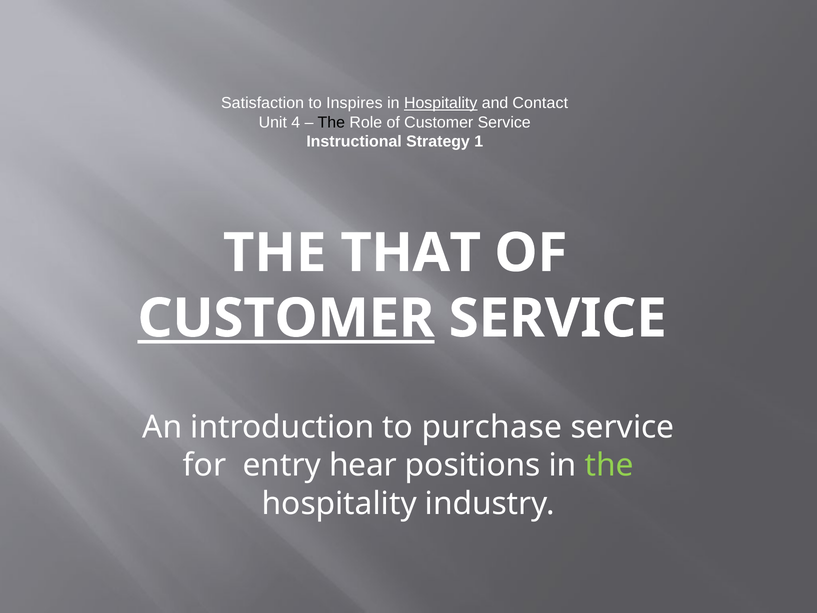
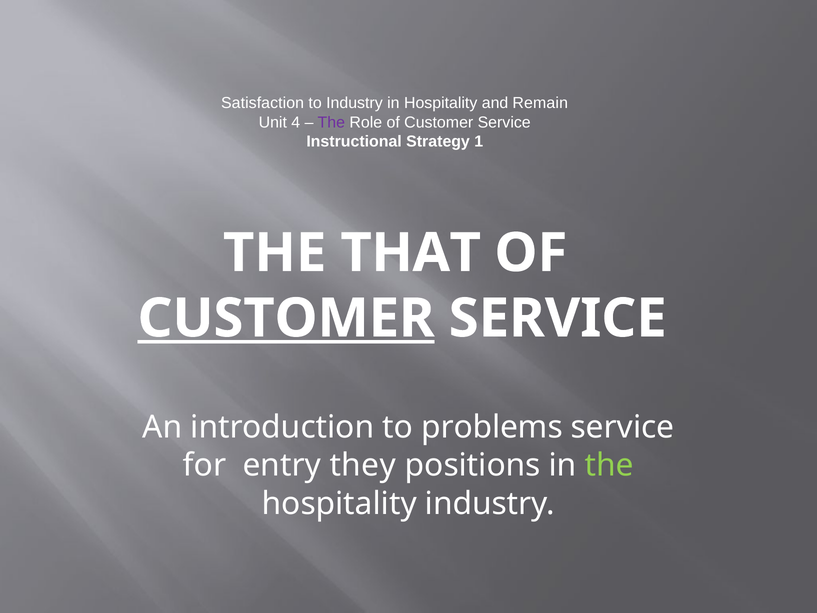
to Inspires: Inspires -> Industry
Hospitality at (441, 103) underline: present -> none
Contact: Contact -> Remain
The at (331, 122) colour: black -> purple
purchase: purchase -> problems
hear: hear -> they
